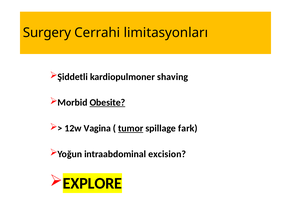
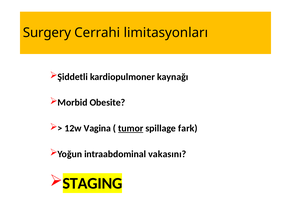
shaving: shaving -> kaynağı
Obesite underline: present -> none
excision: excision -> vakasını
EXPLORE: EXPLORE -> STAGING
